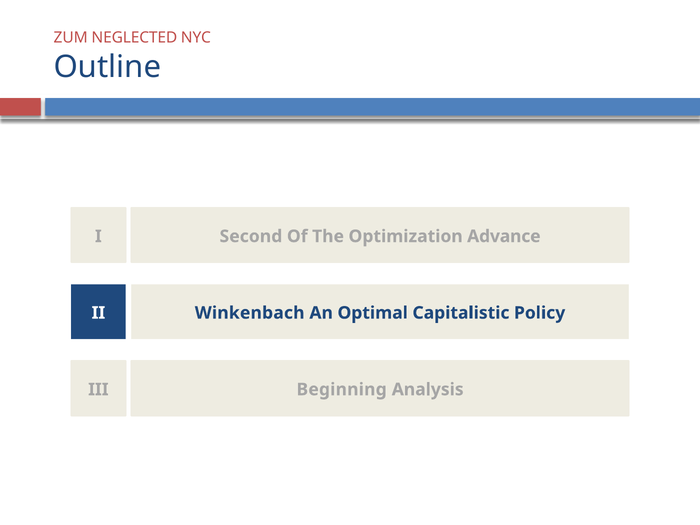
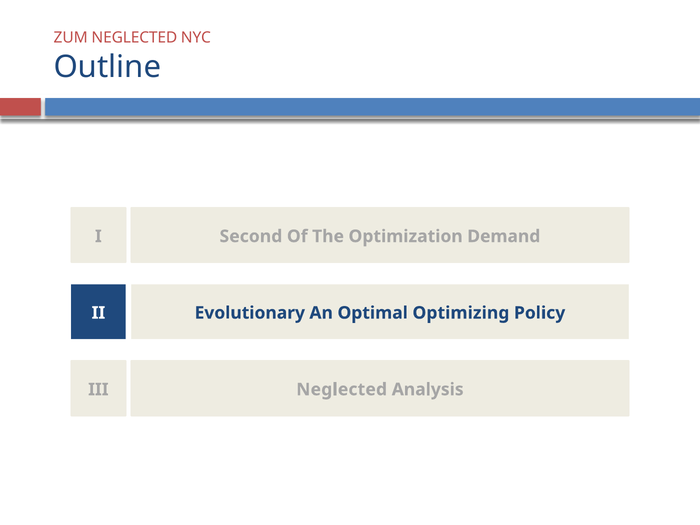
Advance: Advance -> Demand
Winkenbach: Winkenbach -> Evolutionary
Capitalistic: Capitalistic -> Optimizing
Beginning at (342, 389): Beginning -> Neglected
